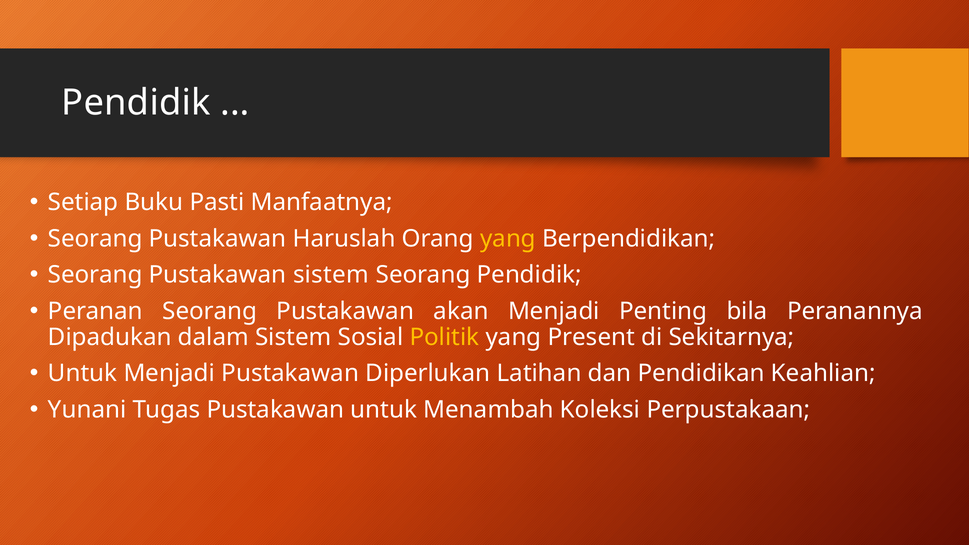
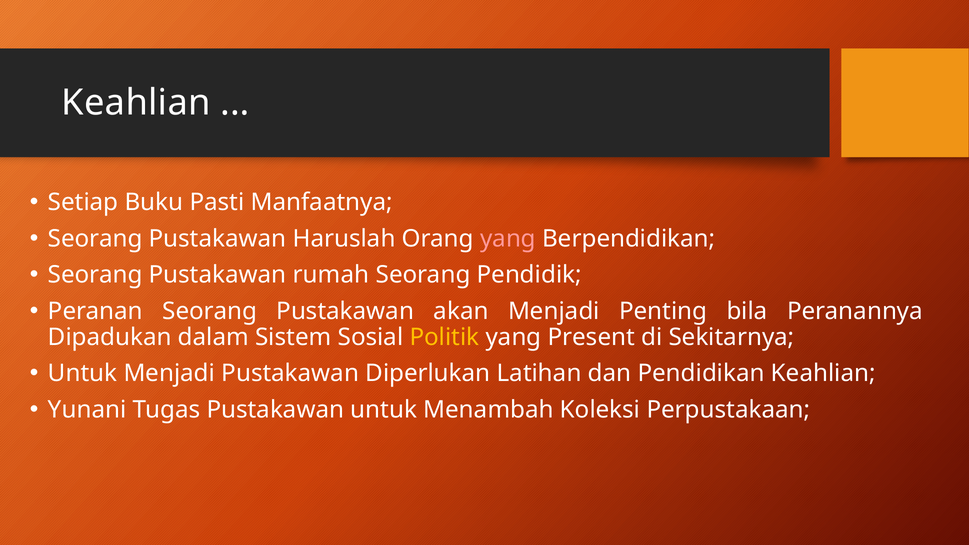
Pendidik at (136, 103): Pendidik -> Keahlian
yang at (508, 239) colour: yellow -> pink
Pustakawan sistem: sistem -> rumah
